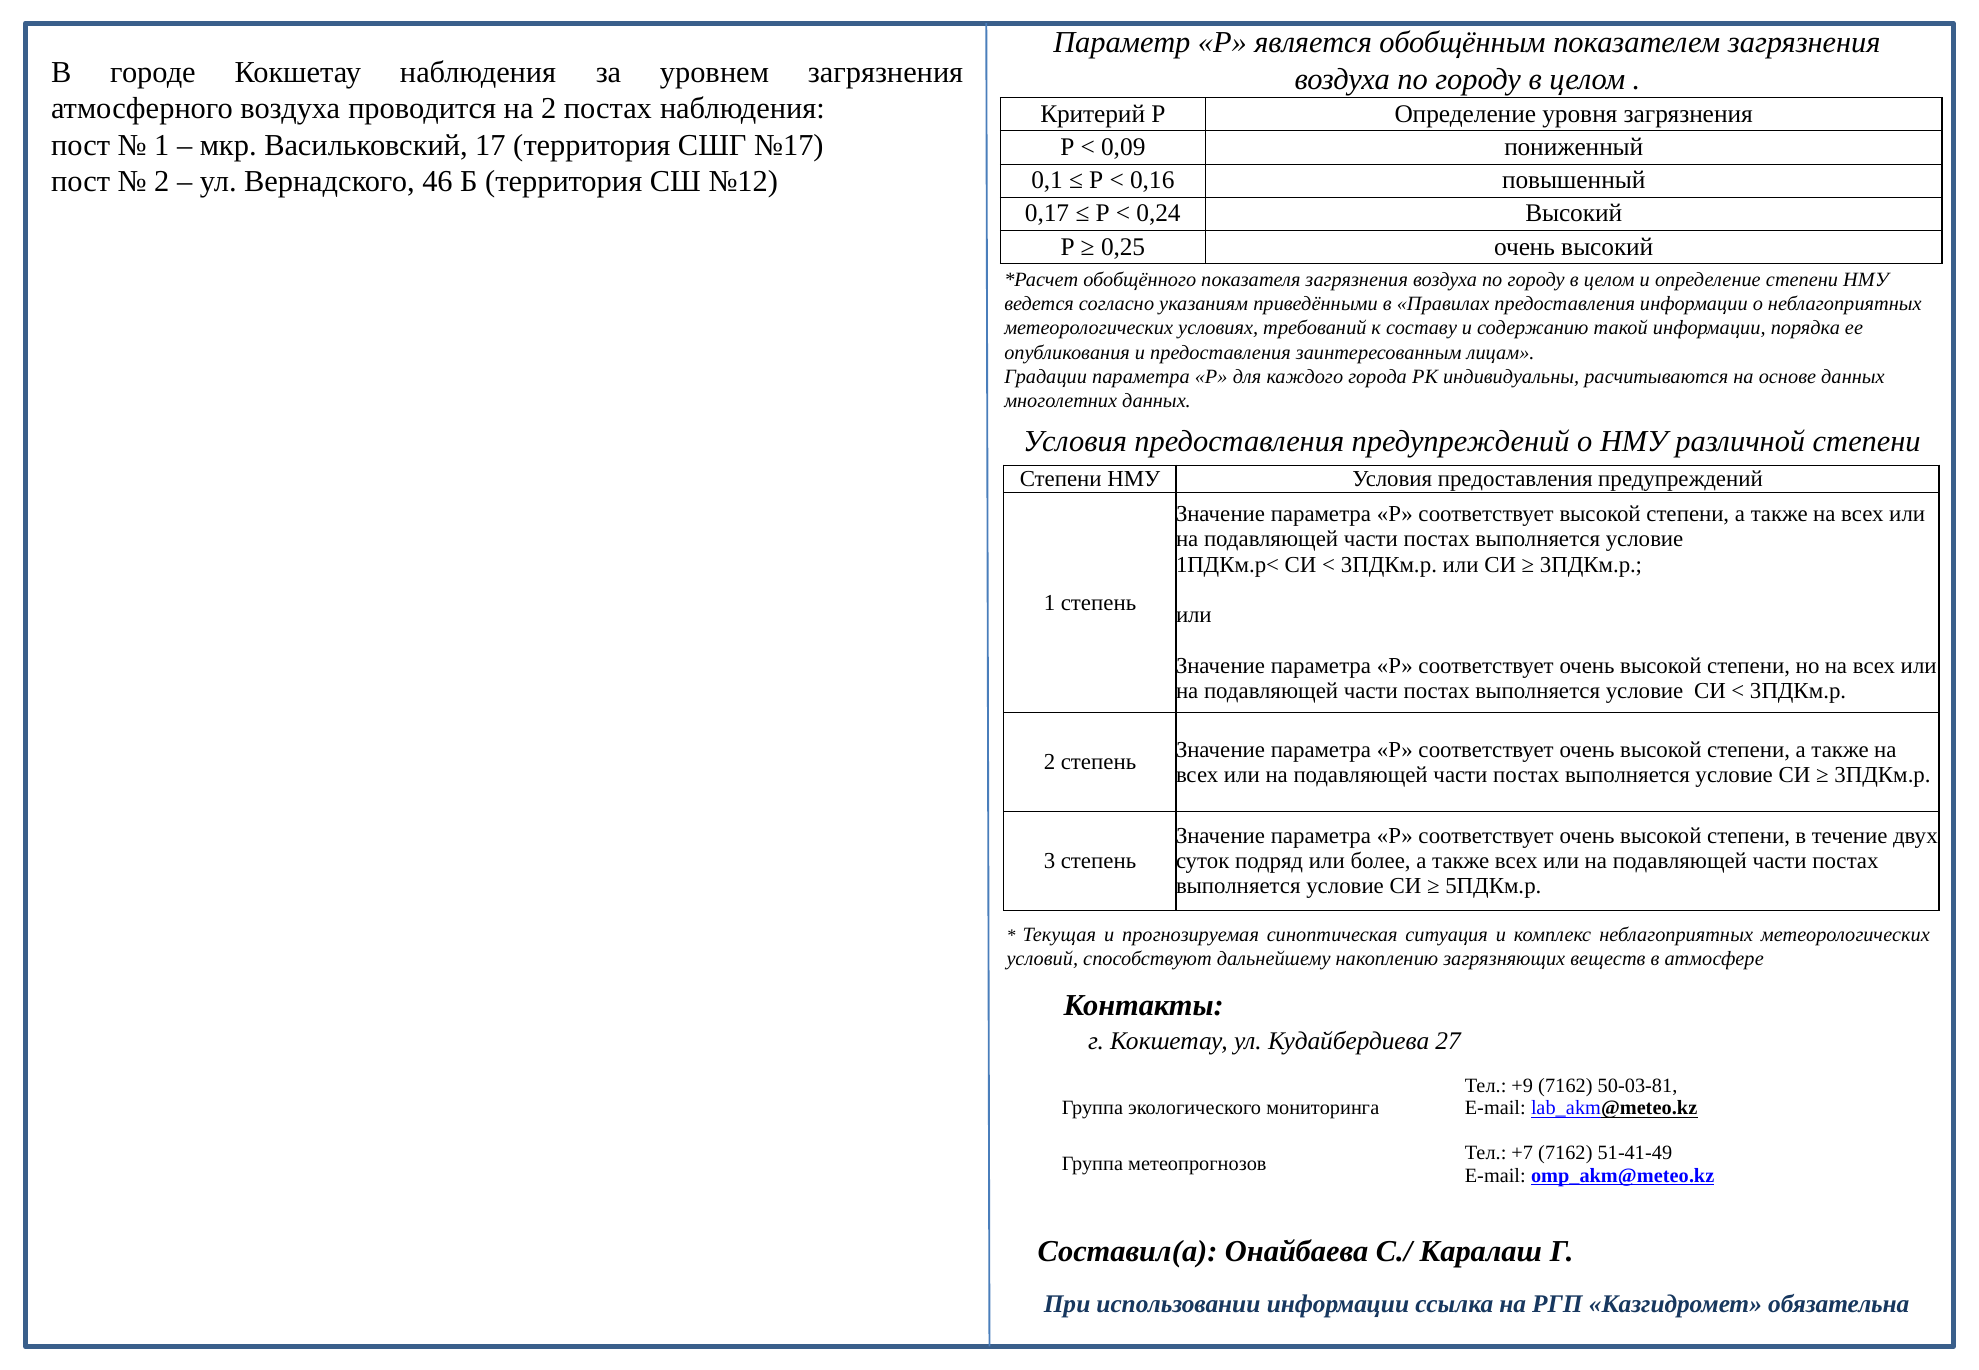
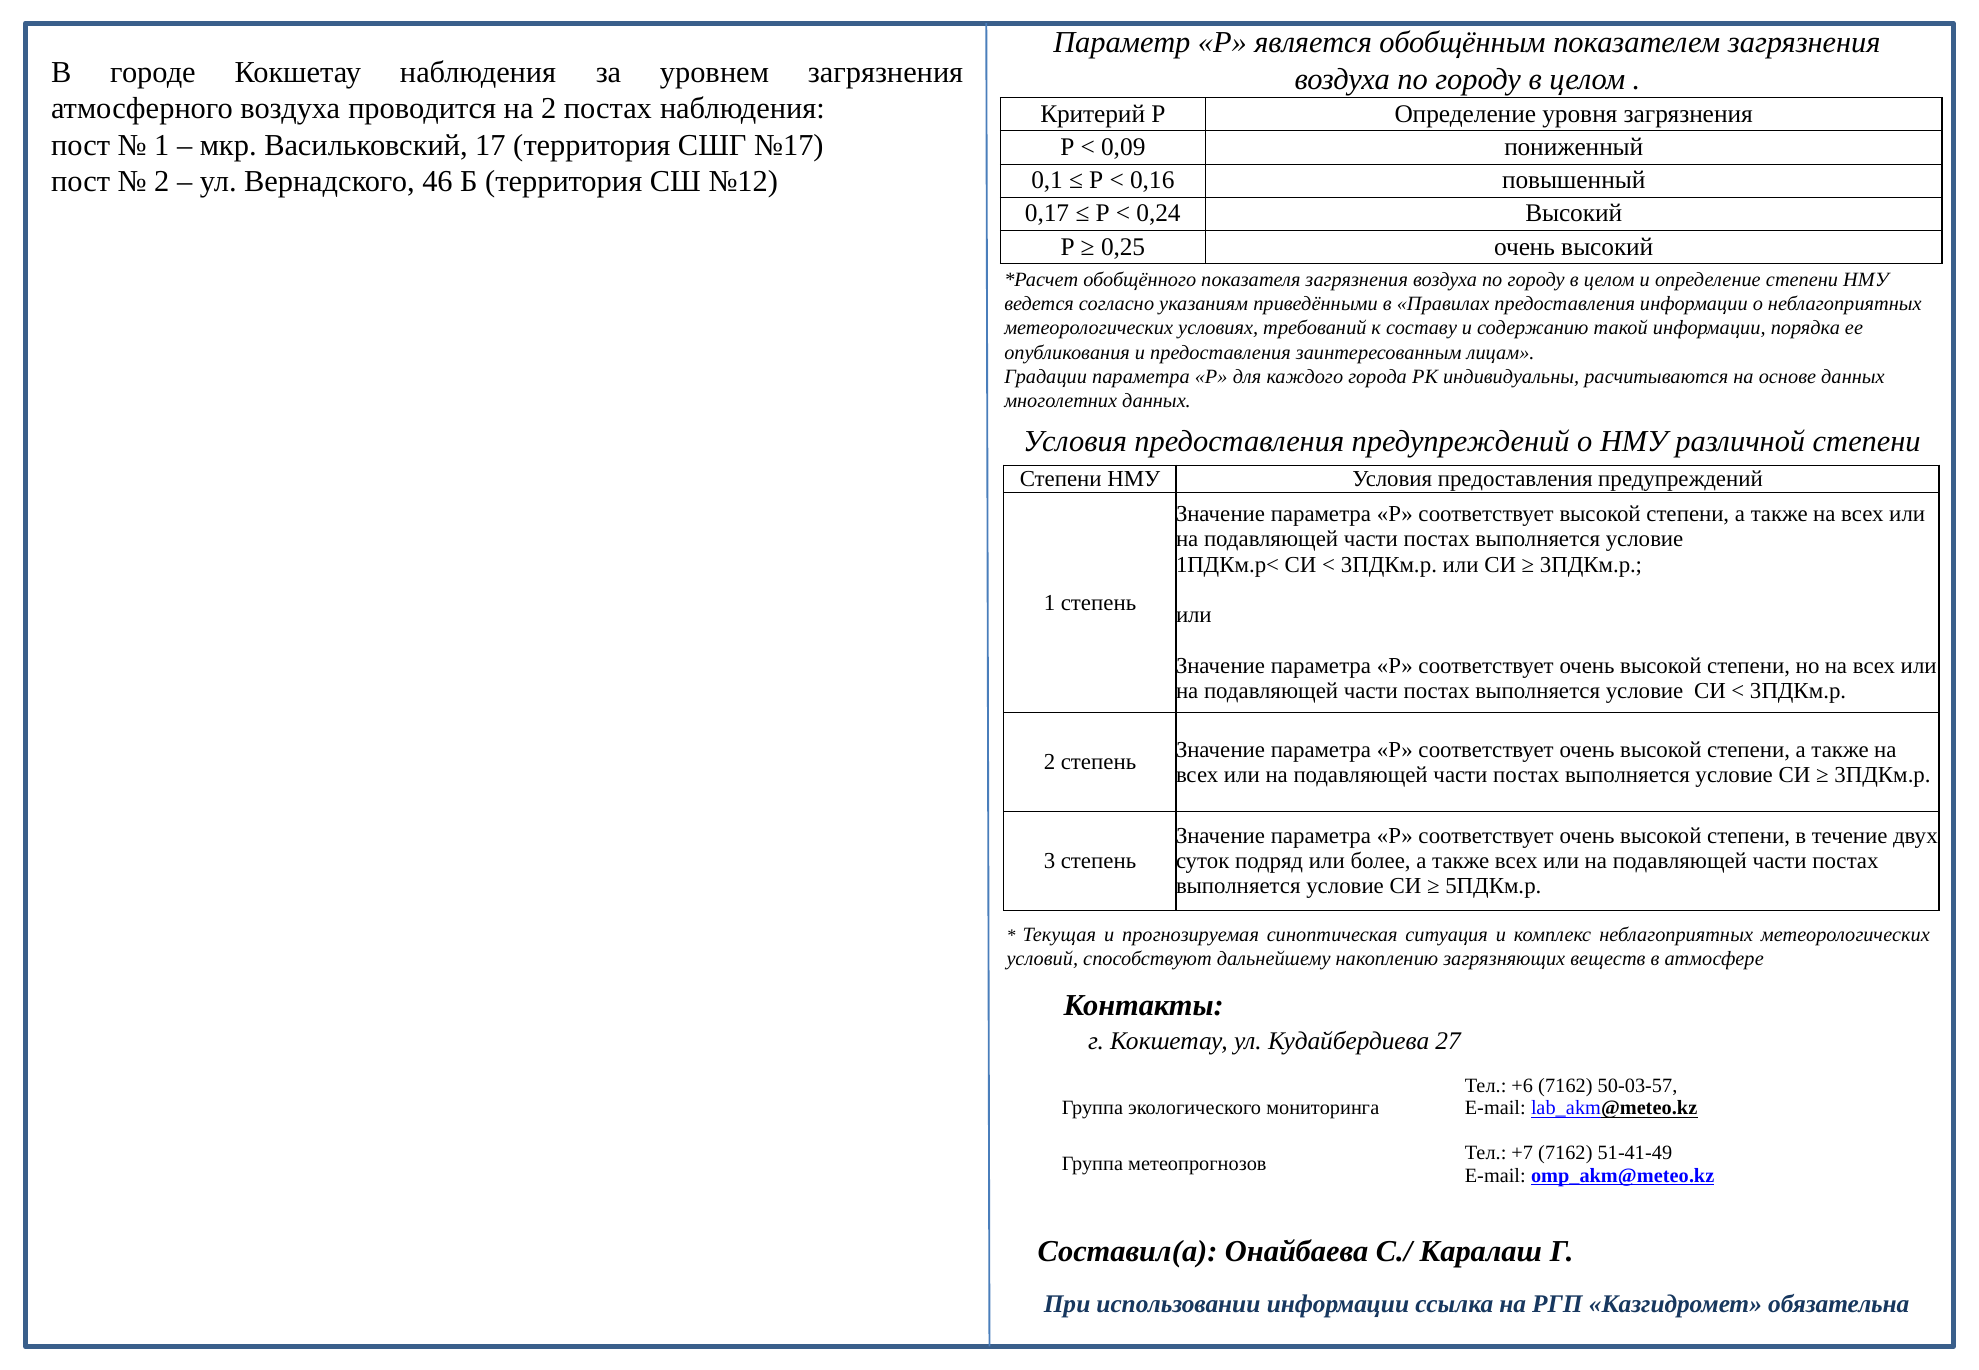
+9: +9 -> +6
50-03-81: 50-03-81 -> 50-03-57
